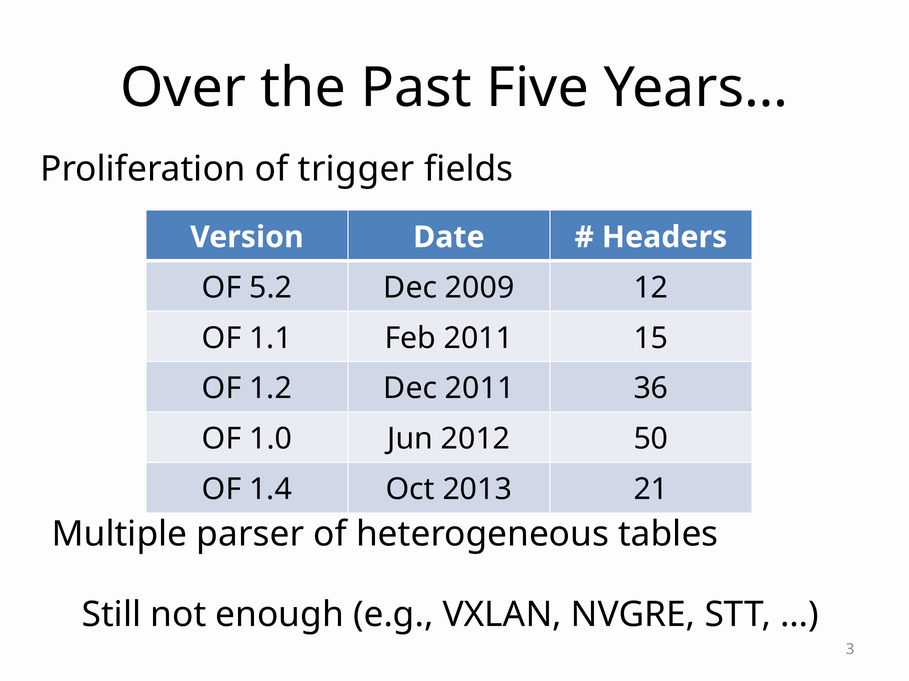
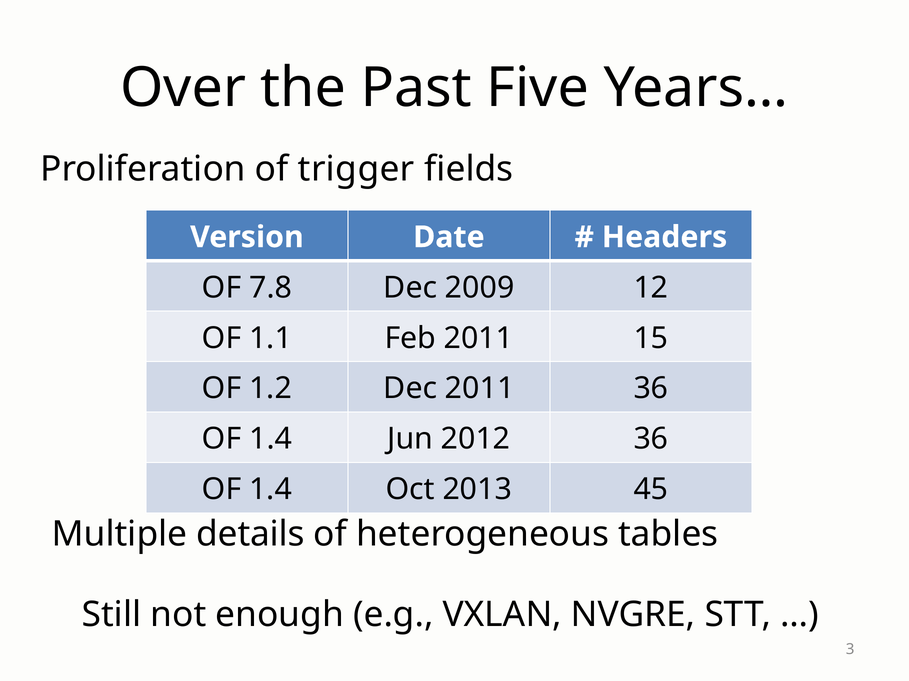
5.2: 5.2 -> 7.8
1.0 at (271, 439): 1.0 -> 1.4
2012 50: 50 -> 36
21: 21 -> 45
parser: parser -> details
